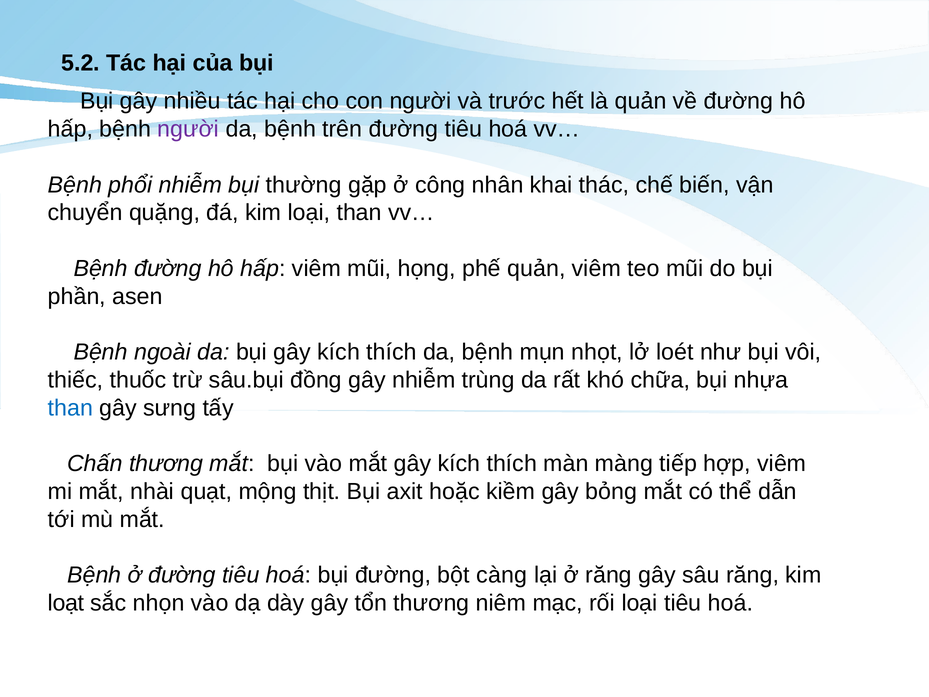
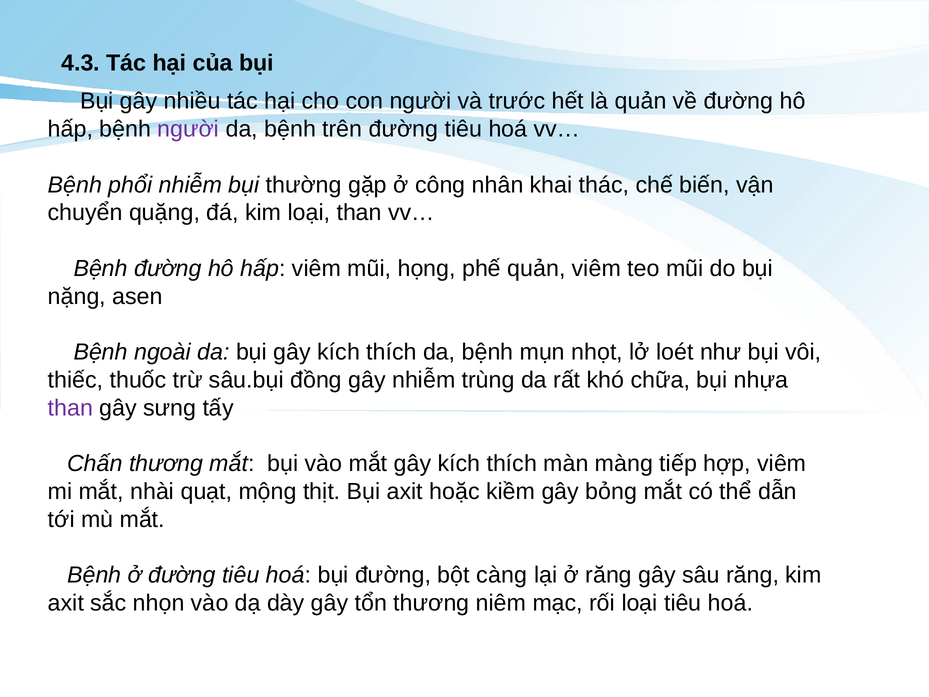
5.2: 5.2 -> 4.3
phần: phần -> nặng
than at (70, 408) colour: blue -> purple
loạt at (66, 603): loạt -> axit
